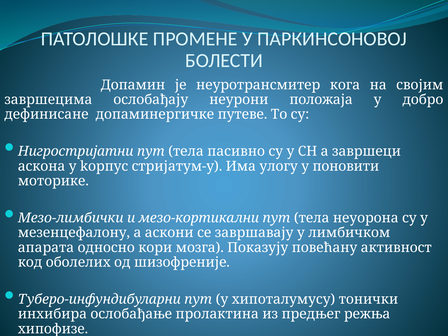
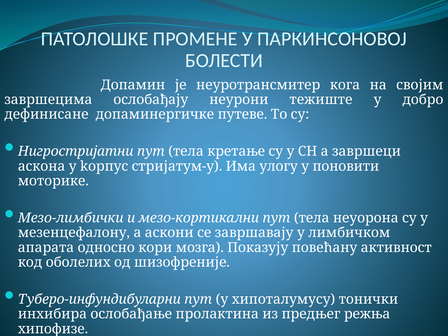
положаја: положаја -> тежиште
пасивно: пасивно -> кретање
